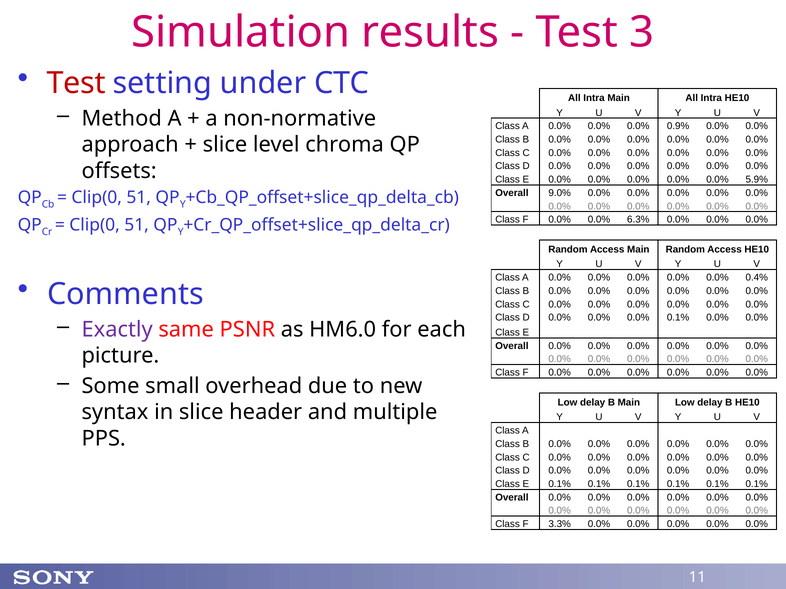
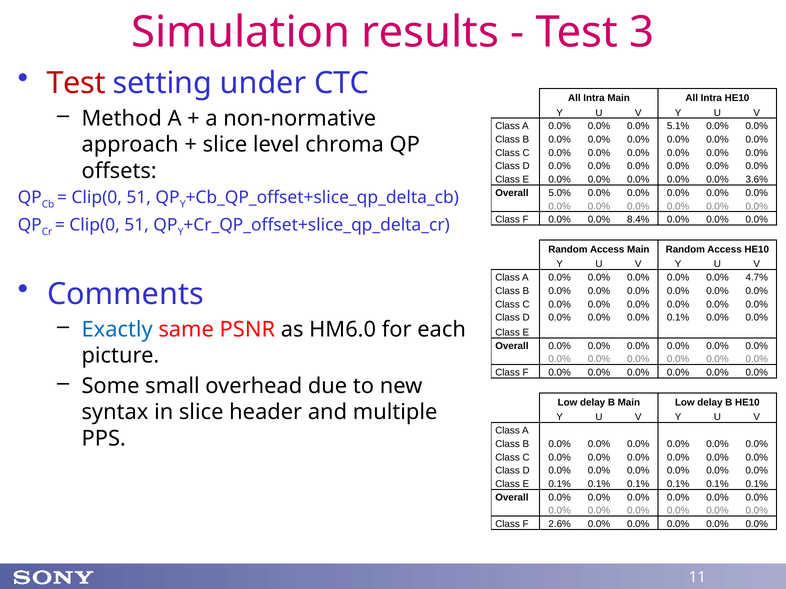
0.9%: 0.9% -> 5.1%
5.9%: 5.9% -> 3.6%
9.0%: 9.0% -> 5.0%
6.3%: 6.3% -> 8.4%
0.4%: 0.4% -> 4.7%
Exactly colour: purple -> blue
3.3%: 3.3% -> 2.6%
